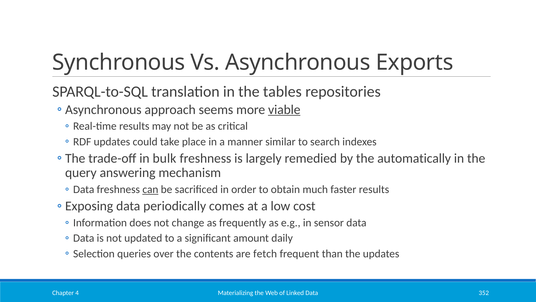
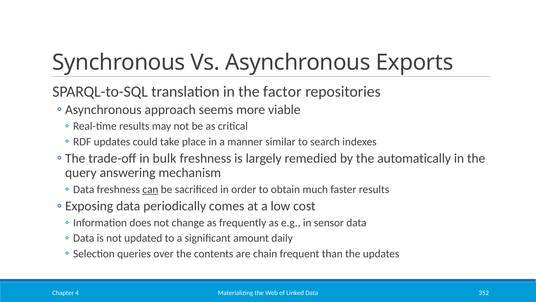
tables: tables -> factor
viable underline: present -> none
fetch: fetch -> chain
